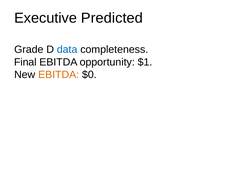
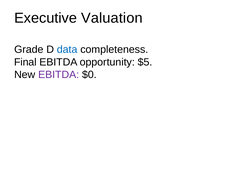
Predicted: Predicted -> Valuation
$1: $1 -> $5
EBITDA at (59, 75) colour: orange -> purple
